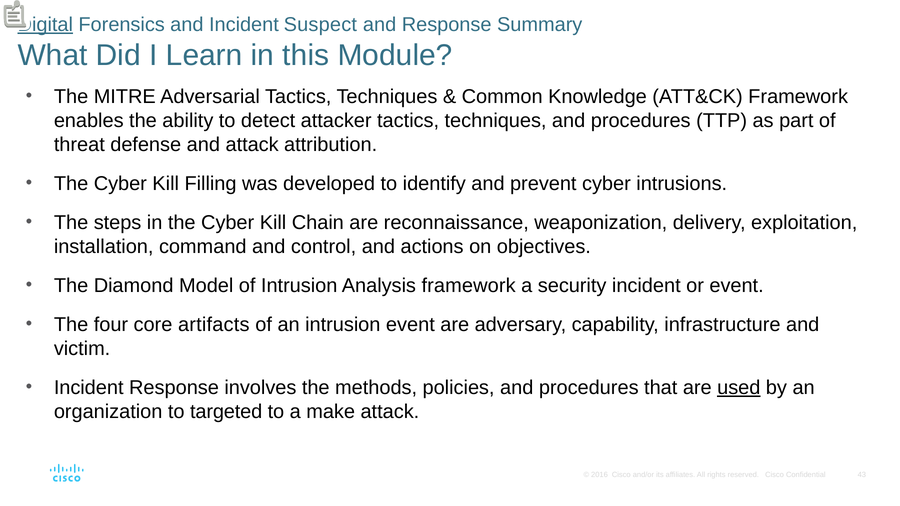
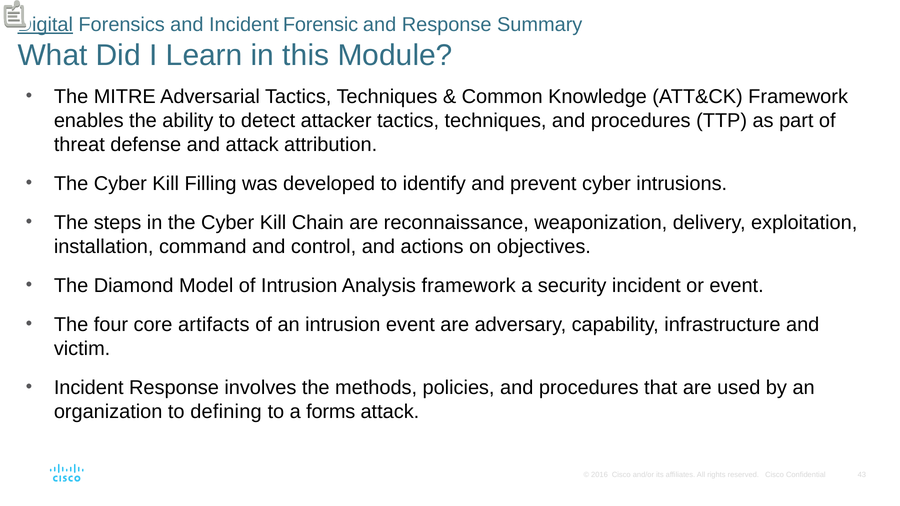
Suspect: Suspect -> Forensic
used underline: present -> none
targeted: targeted -> defining
make: make -> forms
